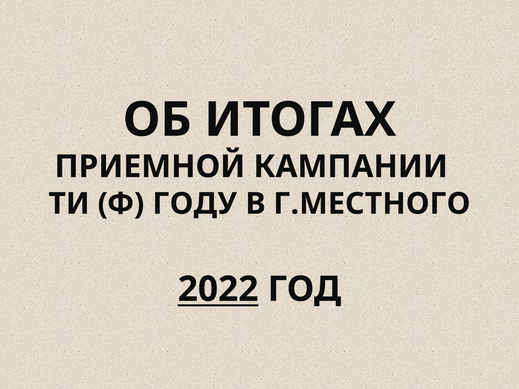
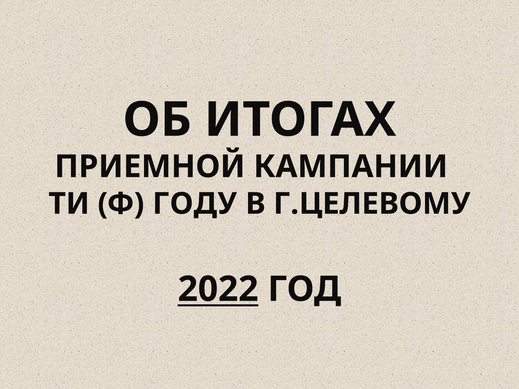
Г.МЕСТНОГО: Г.МЕСТНОГО -> Г.ЦЕЛЕВОМУ
